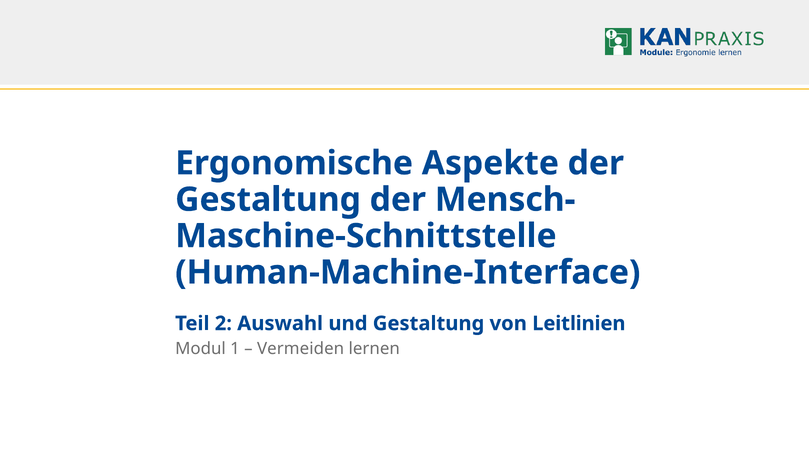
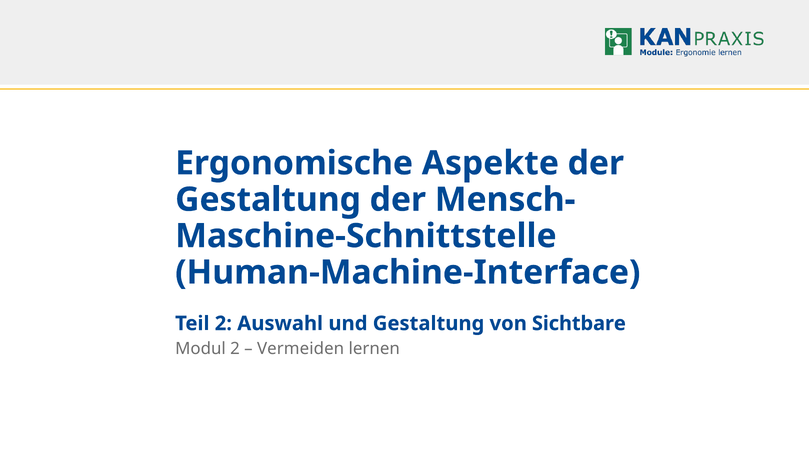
Leitlinien: Leitlinien -> Sichtbare
Modul 1: 1 -> 2
